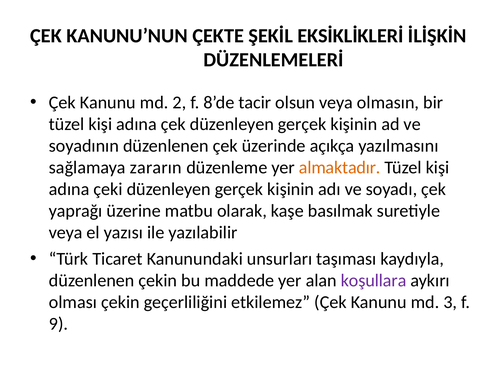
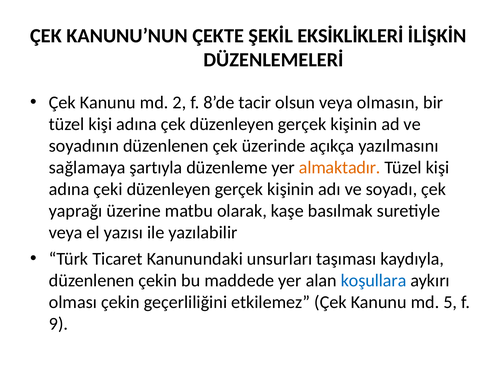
zararın: zararın -> şartıyla
koşullara colour: purple -> blue
3: 3 -> 5
